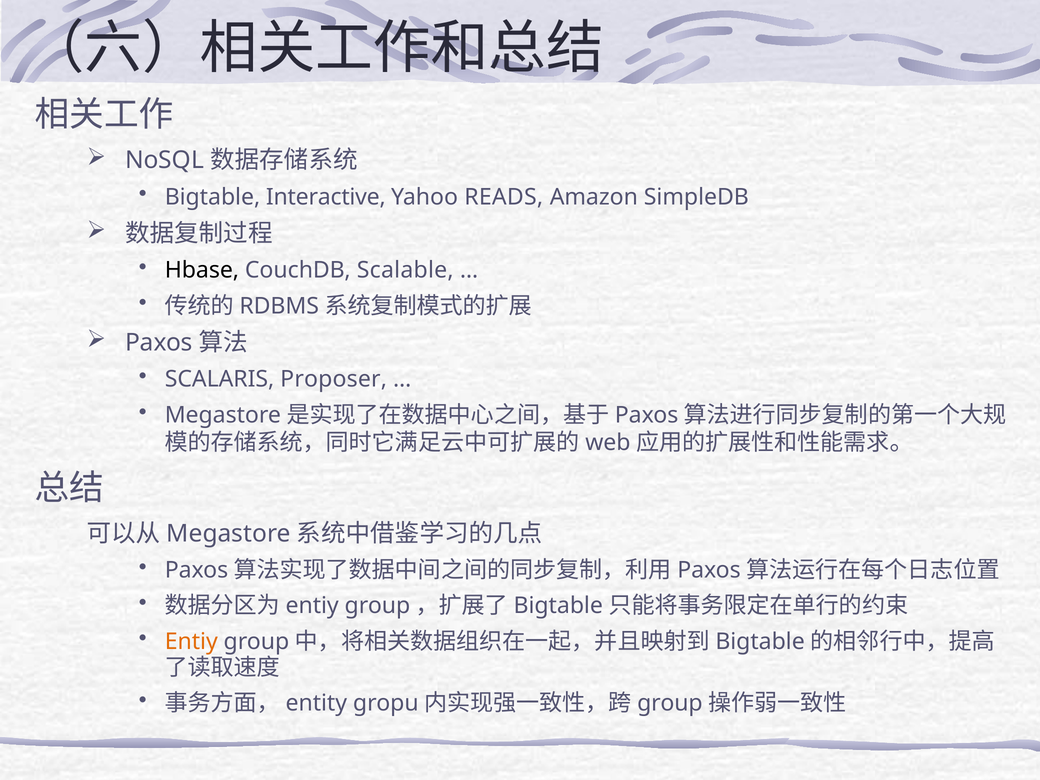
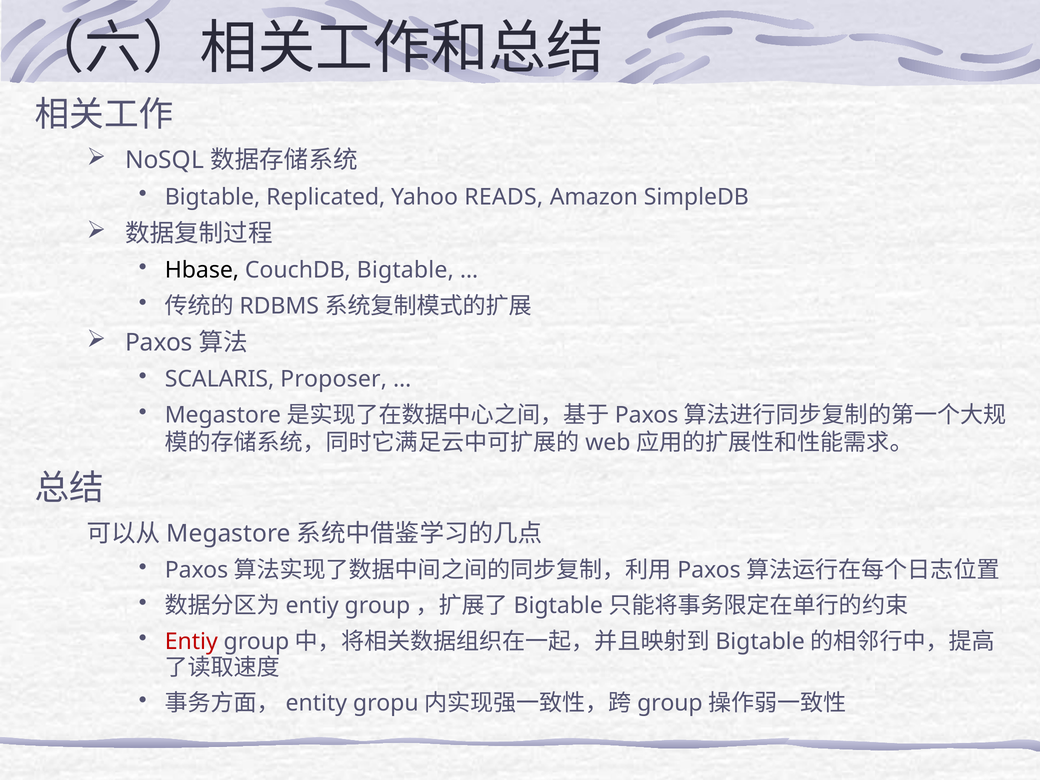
Interactive: Interactive -> Replicated
CouchDB Scalable: Scalable -> Bigtable
Entiy colour: orange -> red
